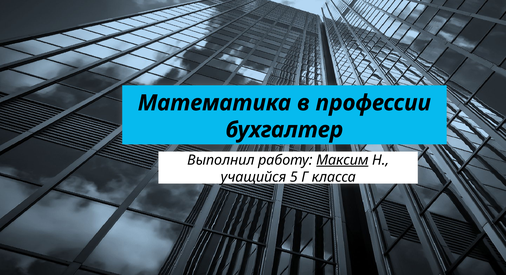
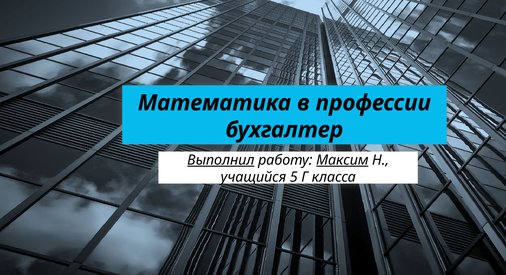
Выполнил underline: none -> present
